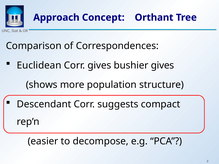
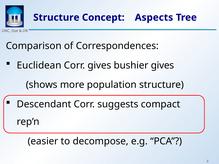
Approach at (56, 18): Approach -> Structure
Orthant: Orthant -> Aspects
